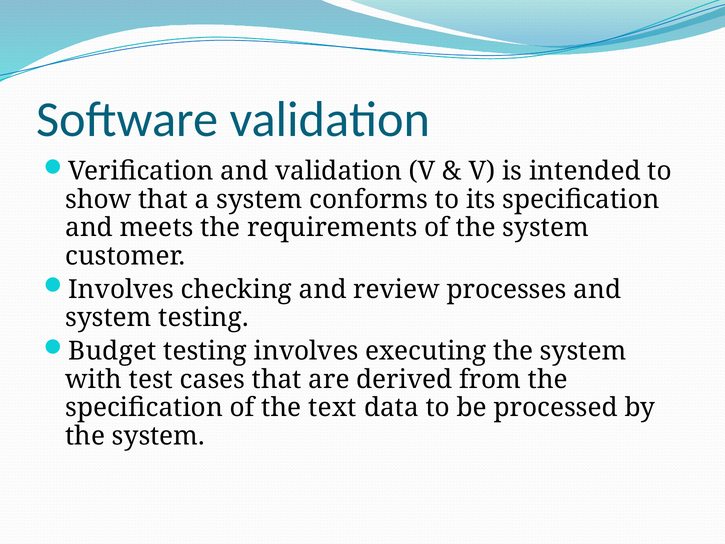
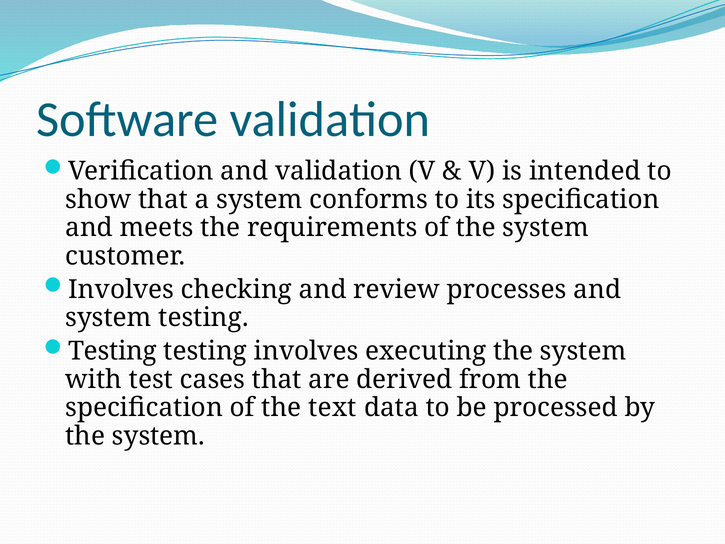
Budget at (112, 351): Budget -> Testing
